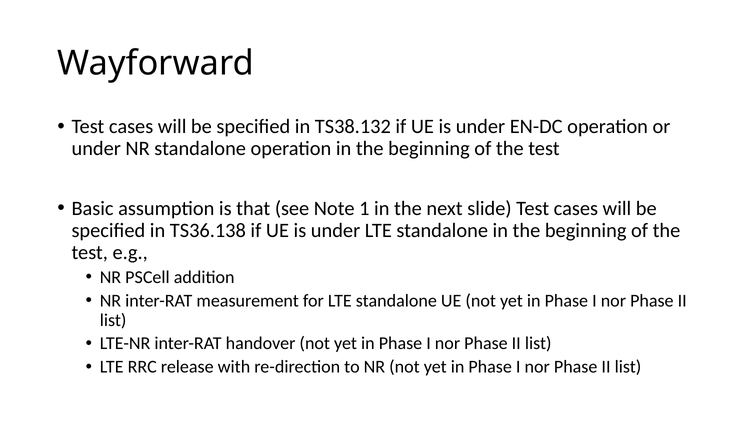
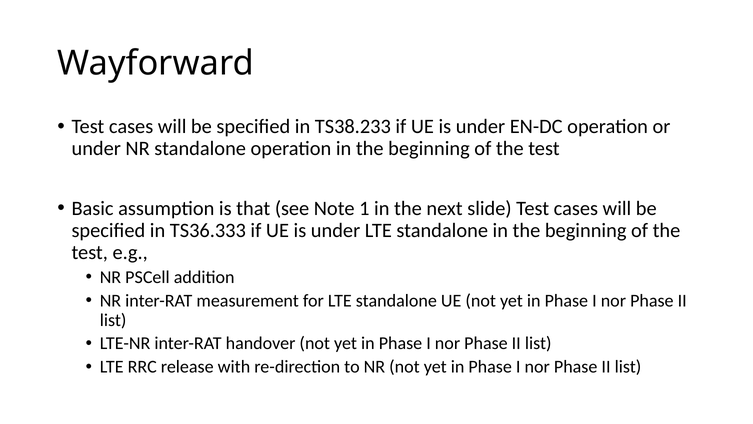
TS38.132: TS38.132 -> TS38.233
TS36.138: TS36.138 -> TS36.333
